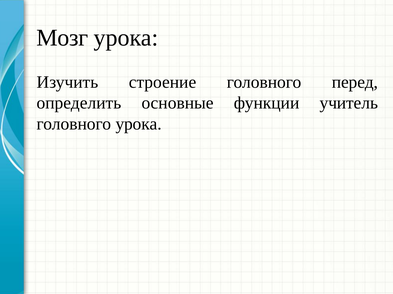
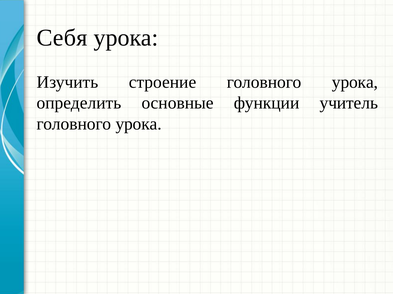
Мозг: Мозг -> Себя
строение головного перед: перед -> урока
